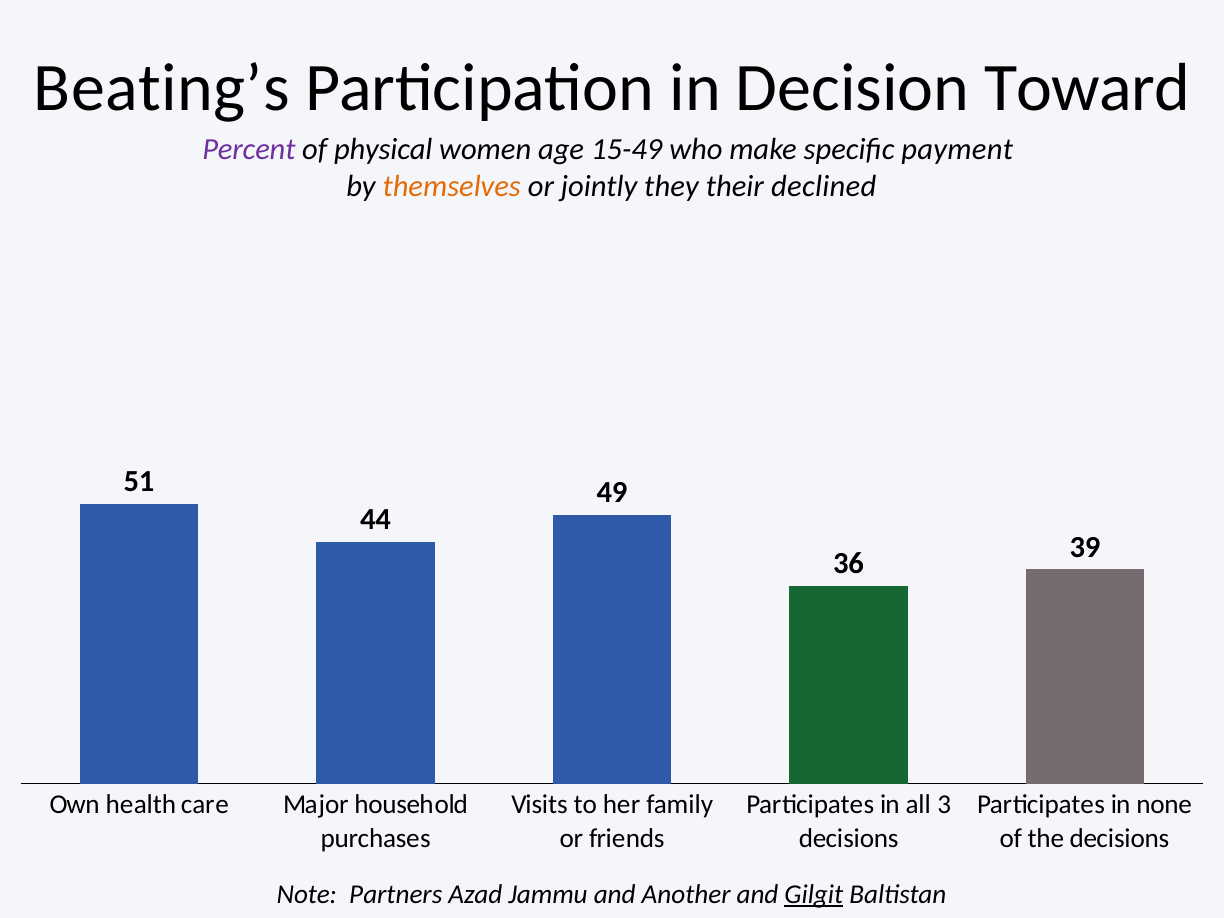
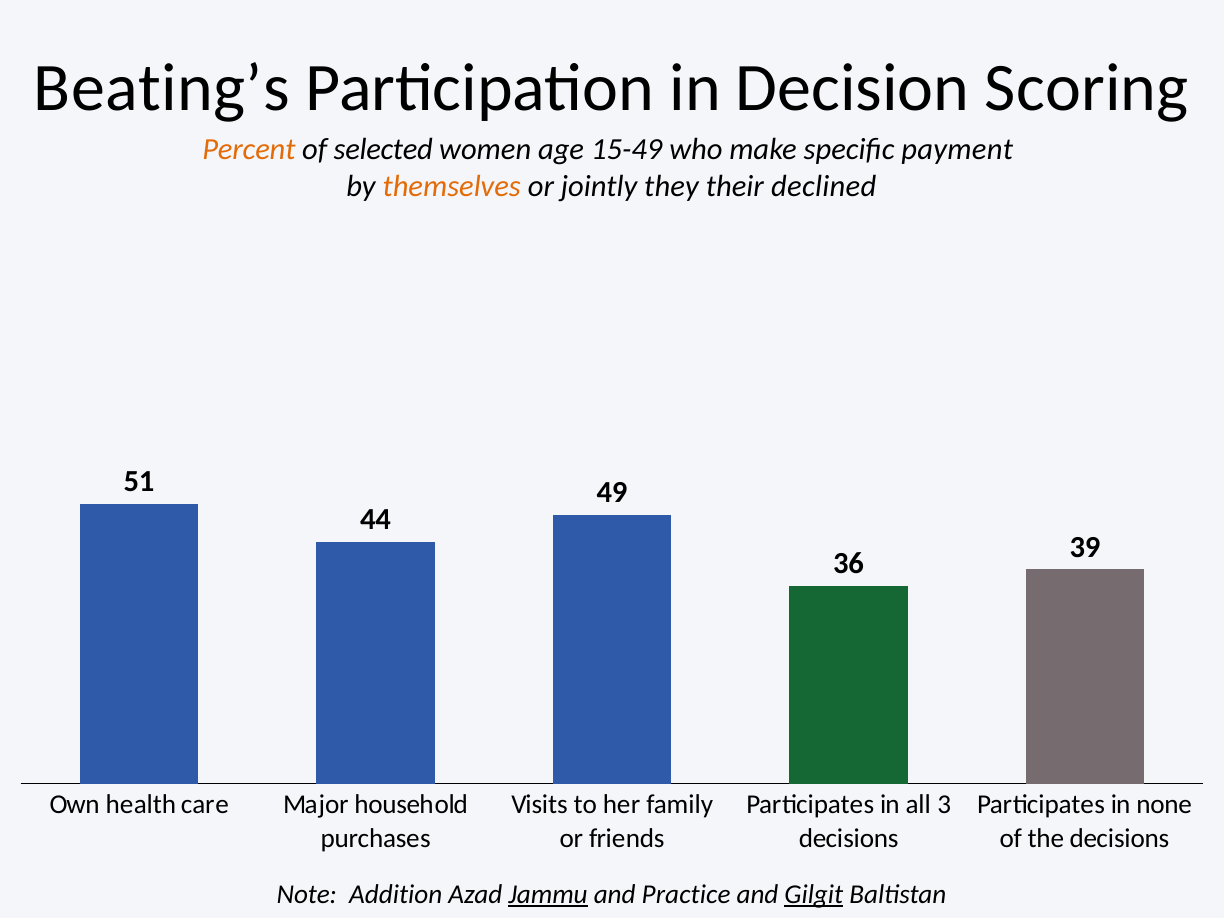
Toward: Toward -> Scoring
Percent colour: purple -> orange
physical: physical -> selected
Partners: Partners -> Addition
Jammu underline: none -> present
Another: Another -> Practice
